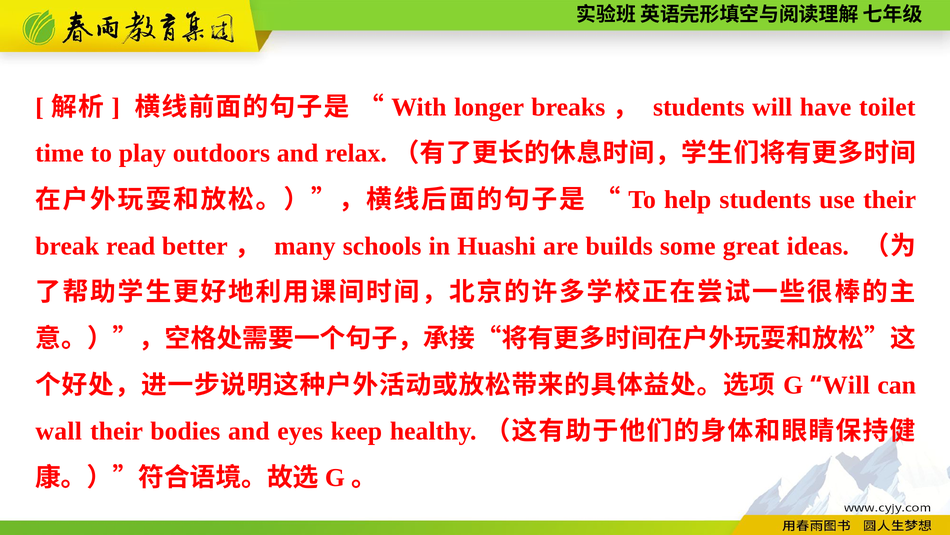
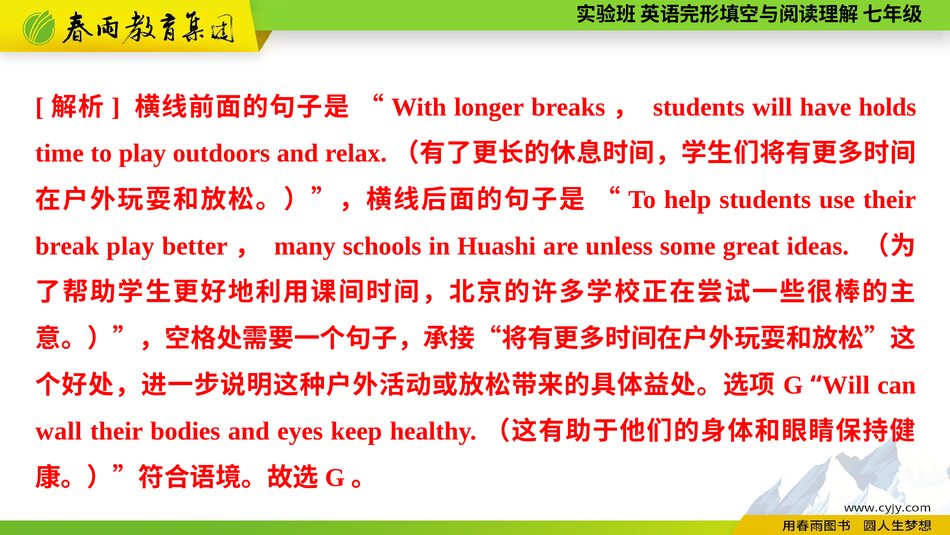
toilet: toilet -> holds
break read: read -> play
builds: builds -> unless
